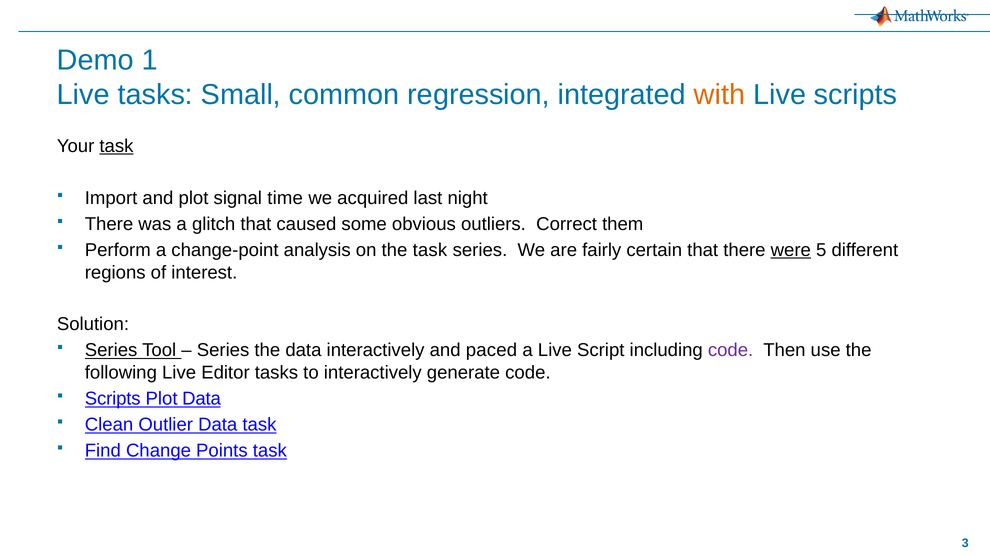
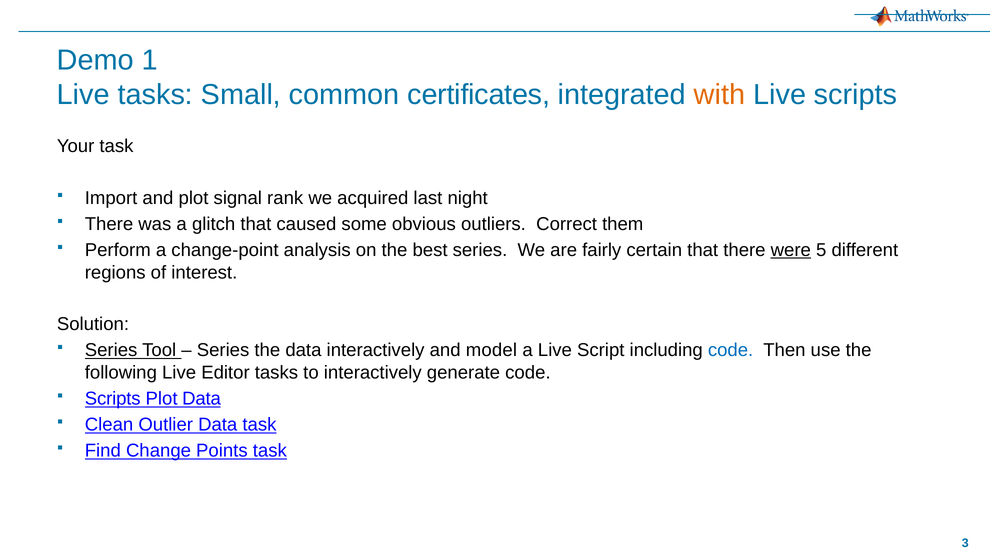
regression: regression -> certificates
task at (116, 146) underline: present -> none
time: time -> rank
the task: task -> best
paced: paced -> model
code at (731, 350) colour: purple -> blue
